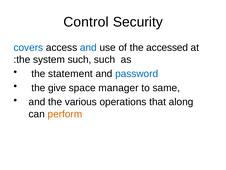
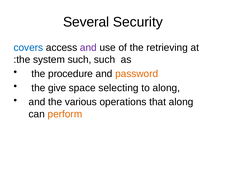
Control: Control -> Several
and at (88, 47) colour: blue -> purple
accessed: accessed -> retrieving
statement: statement -> procedure
password colour: blue -> orange
manager: manager -> selecting
to same: same -> along
